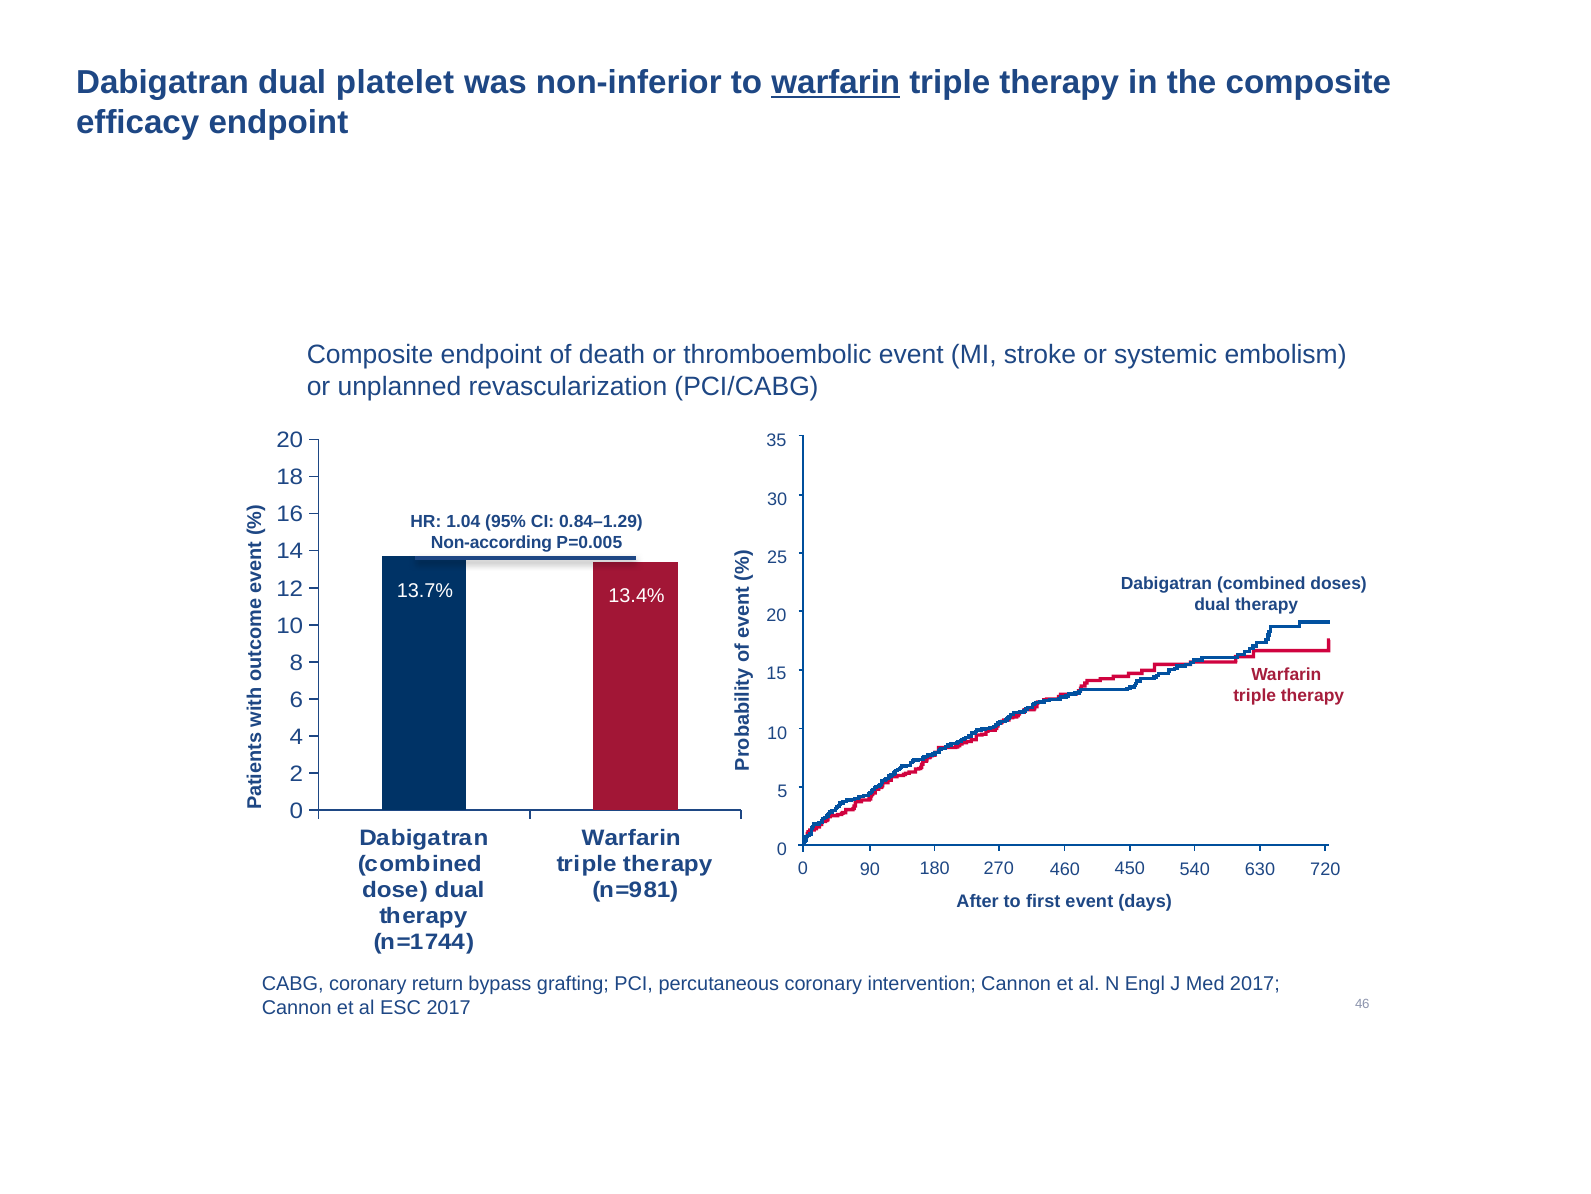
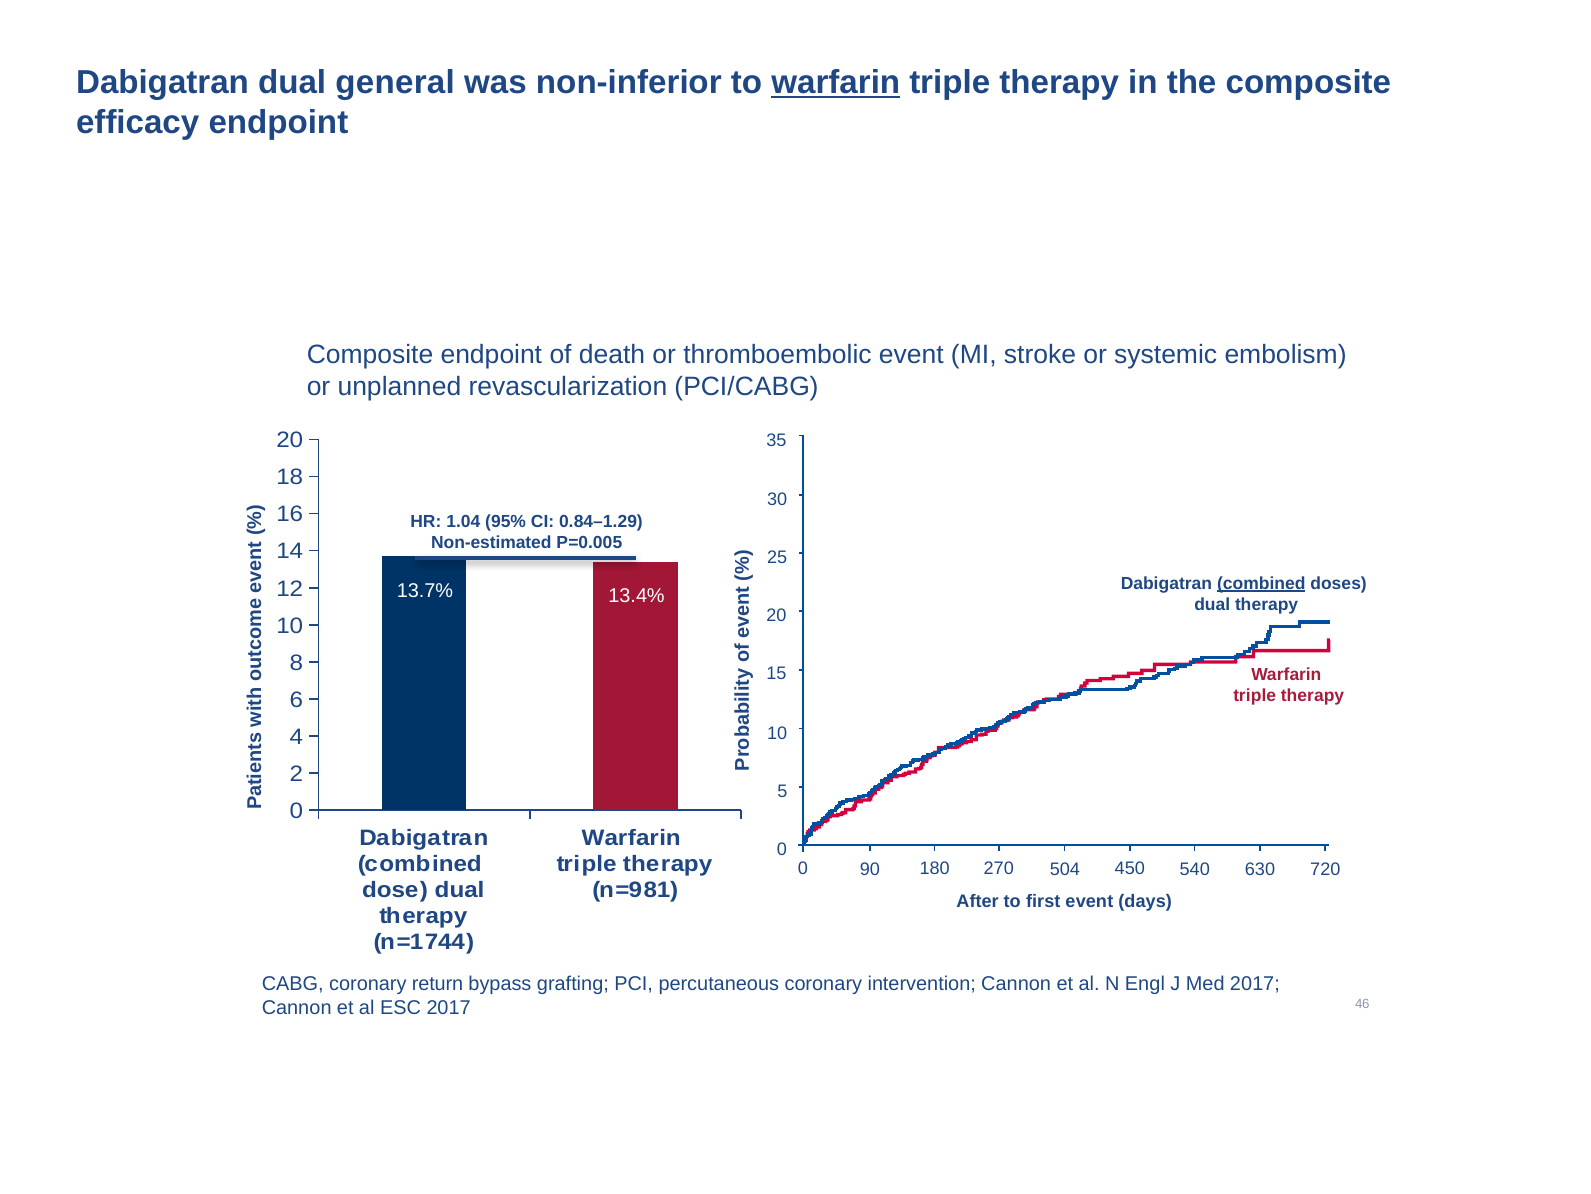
platelet: platelet -> general
Non-according: Non-according -> Non-estimated
combined at (1261, 583) underline: none -> present
460: 460 -> 504
